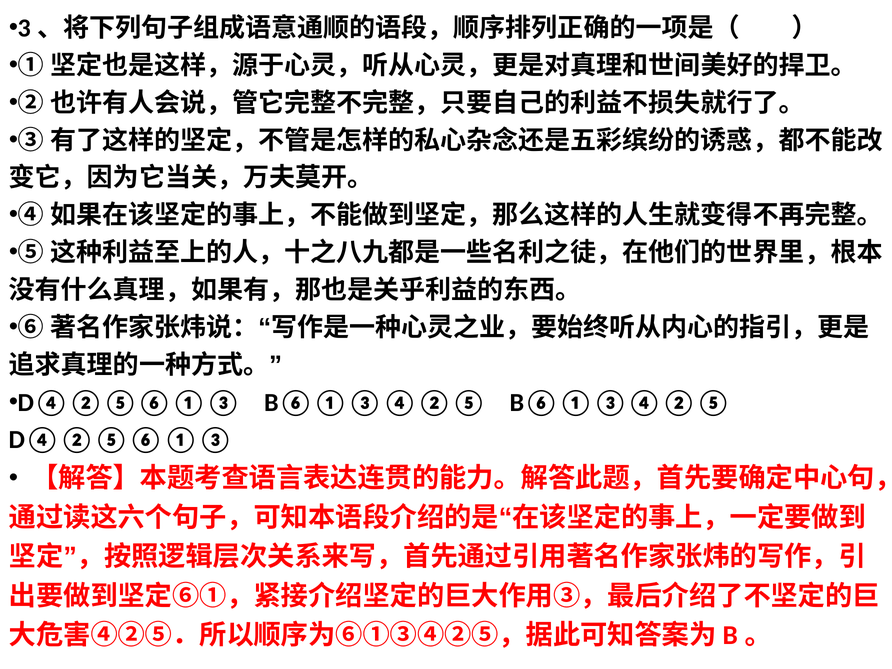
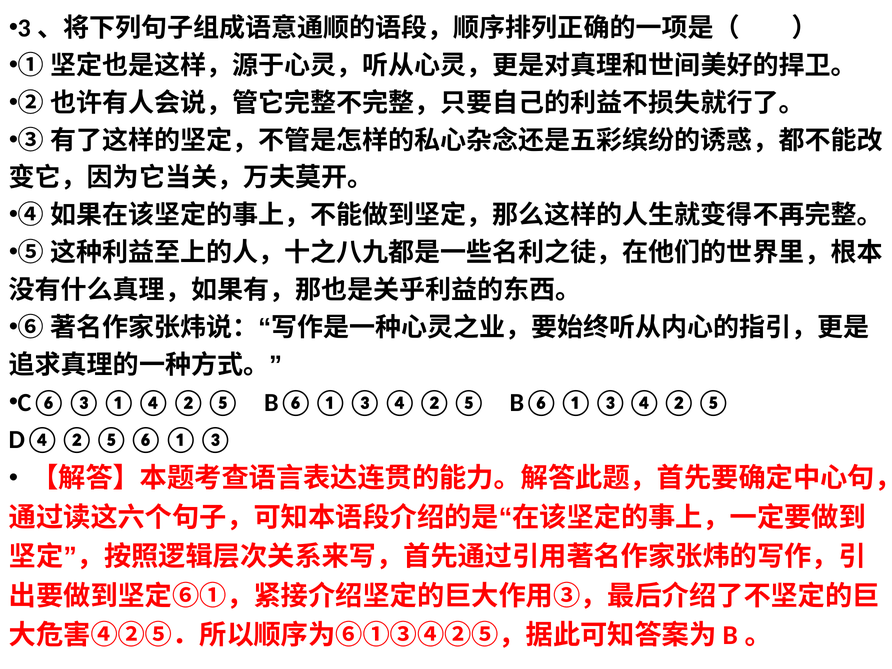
D④②⑤⑥①③ at (129, 402): D④②⑤⑥①③ -> C⑥③①④②⑤
